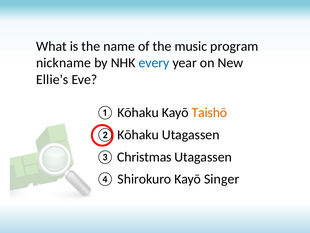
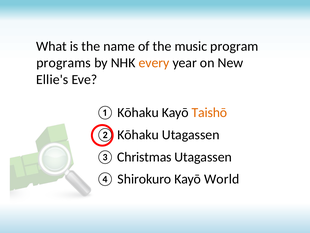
nickname: nickname -> programs
every colour: blue -> orange
Singer: Singer -> World
